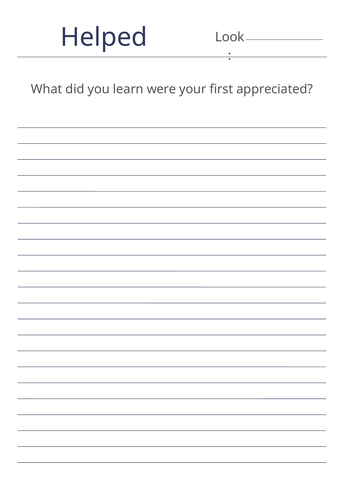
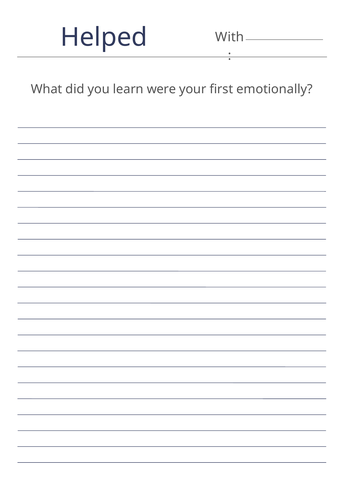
Look: Look -> With
appreciated: appreciated -> emotionally
